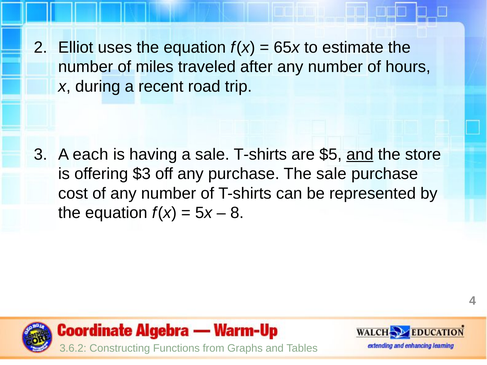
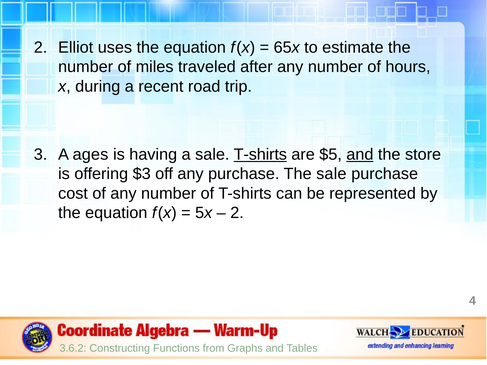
each: each -> ages
T-shirts at (260, 155) underline: none -> present
8 at (237, 213): 8 -> 2
